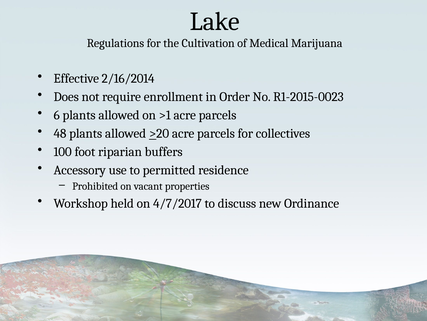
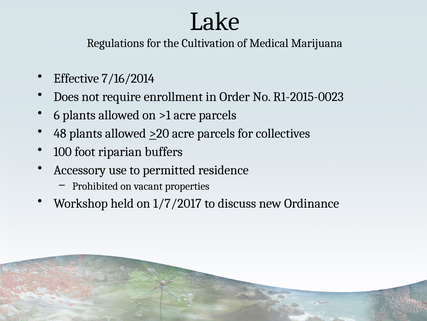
2/16/2014: 2/16/2014 -> 7/16/2014
4/7/2017: 4/7/2017 -> 1/7/2017
